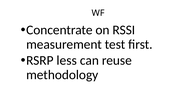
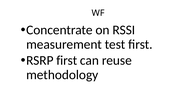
RSRP less: less -> first
